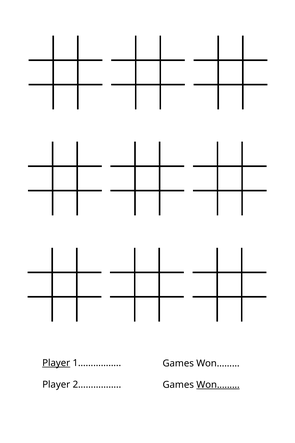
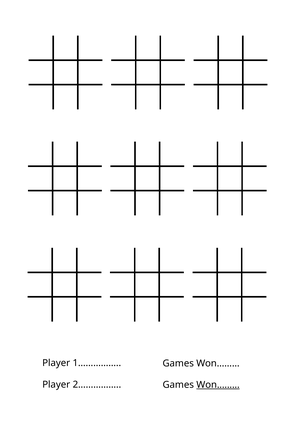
Player at (56, 363) underline: present -> none
